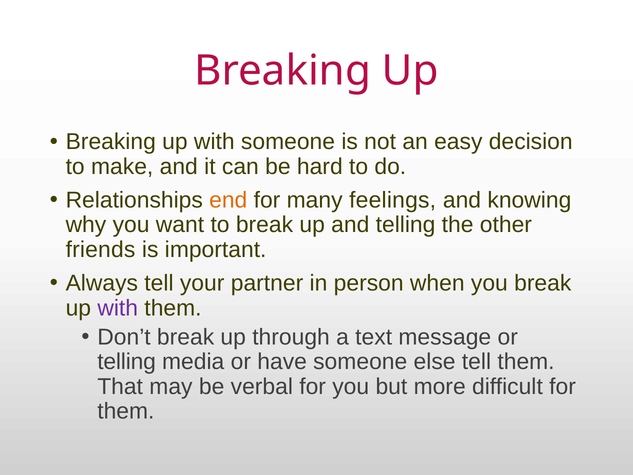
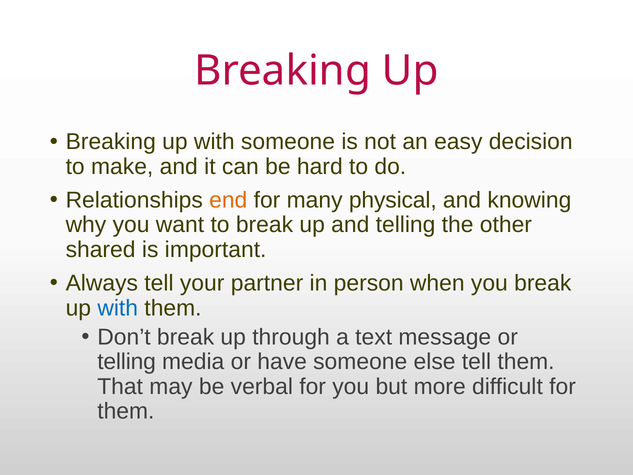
feelings: feelings -> physical
friends: friends -> shared
with at (118, 308) colour: purple -> blue
